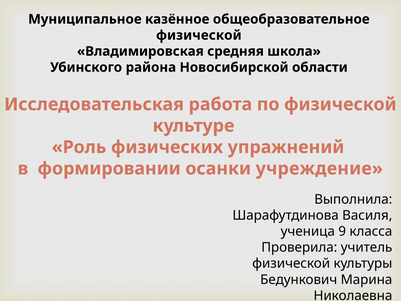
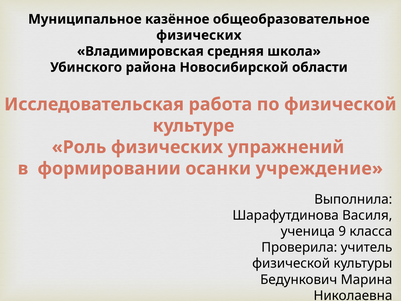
физической at (199, 35): физической -> физических
